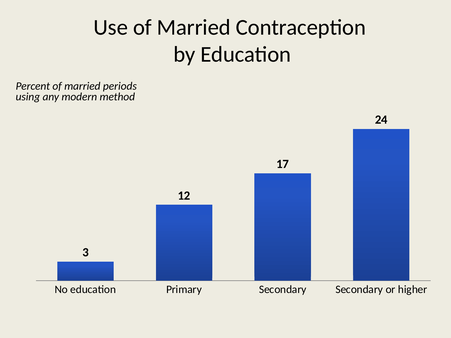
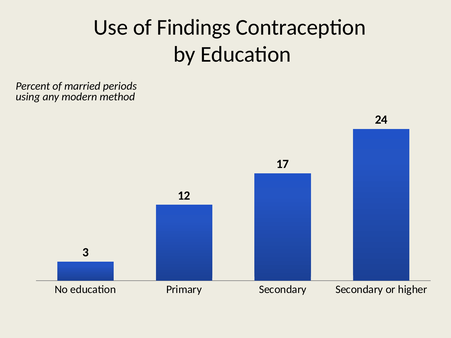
Use of Married: Married -> Findings
